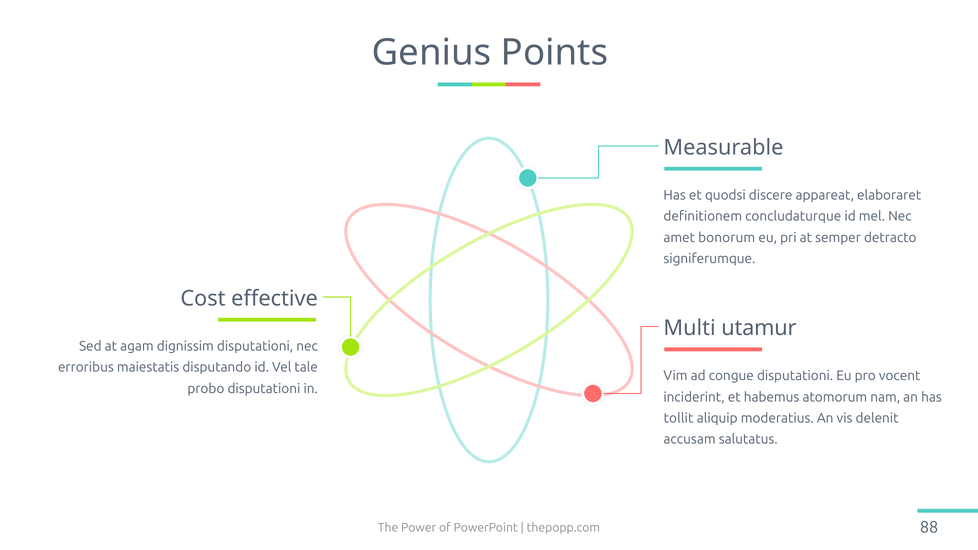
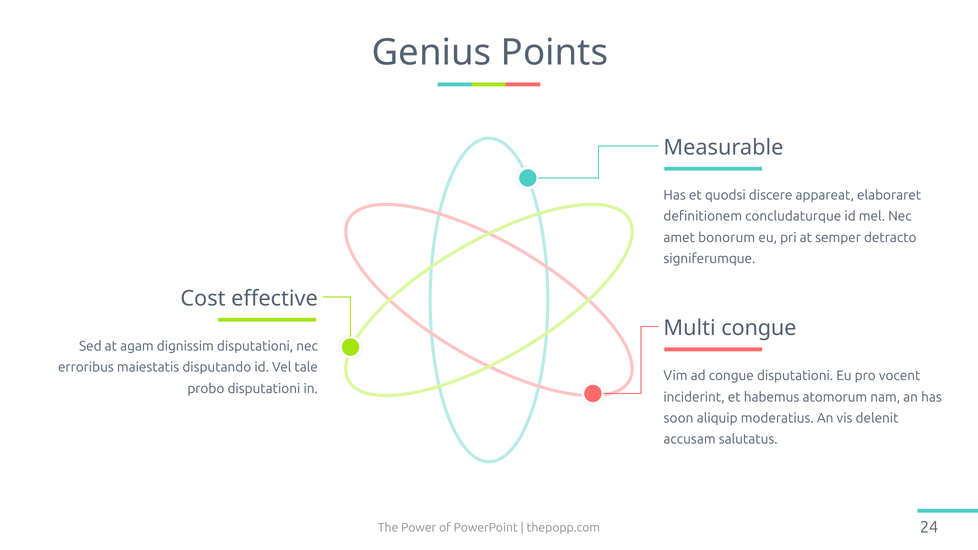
Multi utamur: utamur -> congue
tollit: tollit -> soon
88: 88 -> 24
